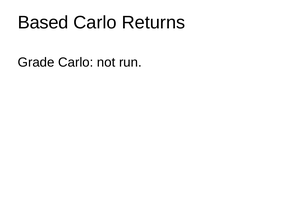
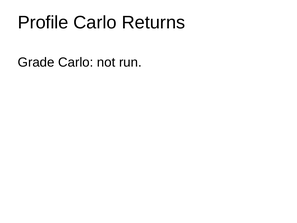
Based: Based -> Profile
